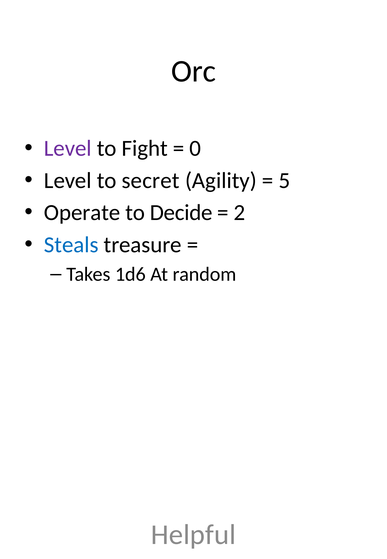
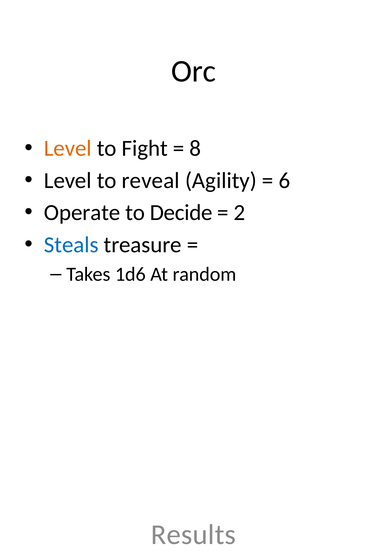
Level at (68, 148) colour: purple -> orange
0: 0 -> 8
secret: secret -> reveal
5: 5 -> 6
Helpful: Helpful -> Results
